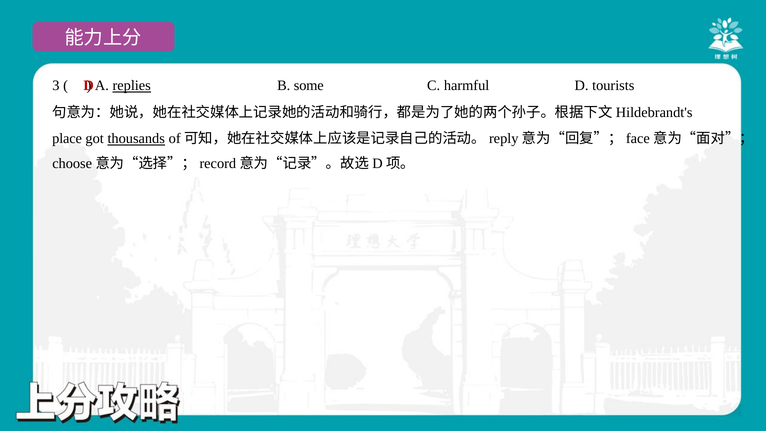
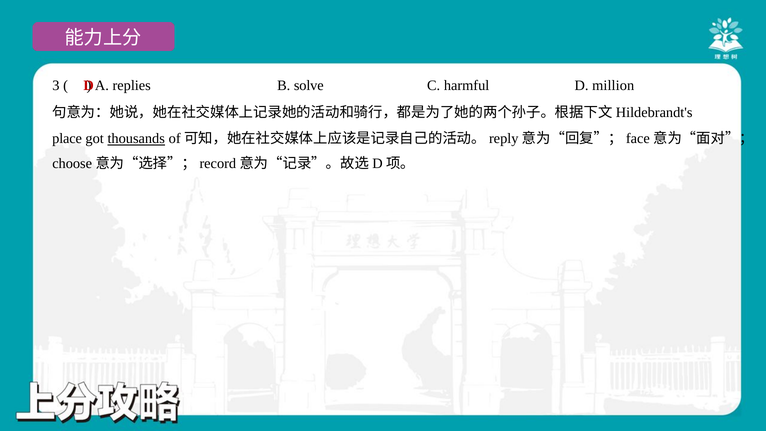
replies underline: present -> none
some: some -> solve
tourists: tourists -> million
